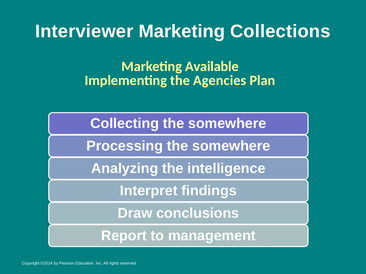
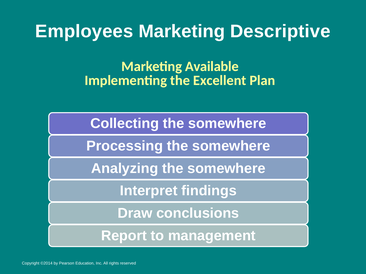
Interviewer: Interviewer -> Employees
Collections: Collections -> Descriptive
Agencies: Agencies -> Excellent
intelligence at (226, 169): intelligence -> somewhere
